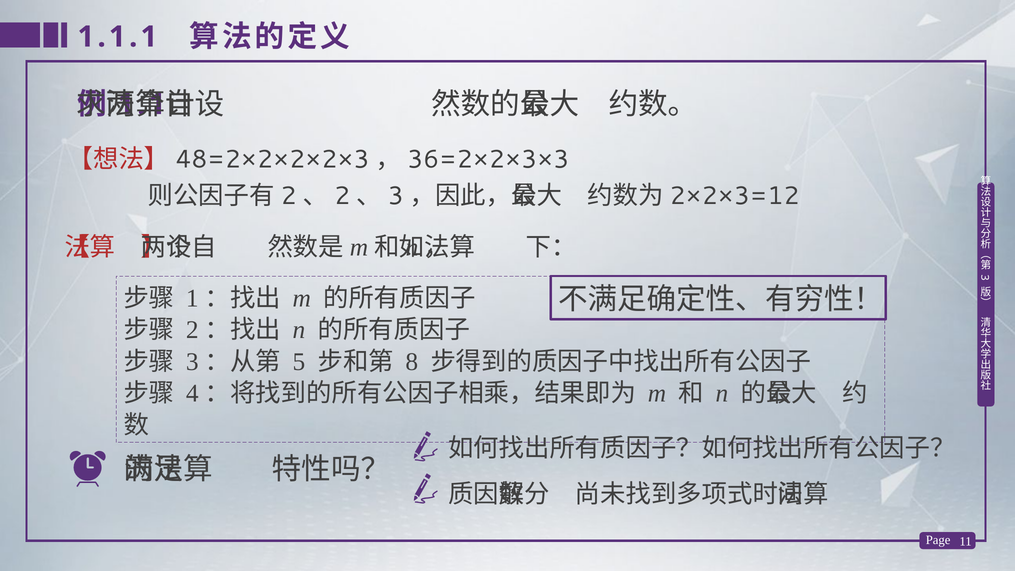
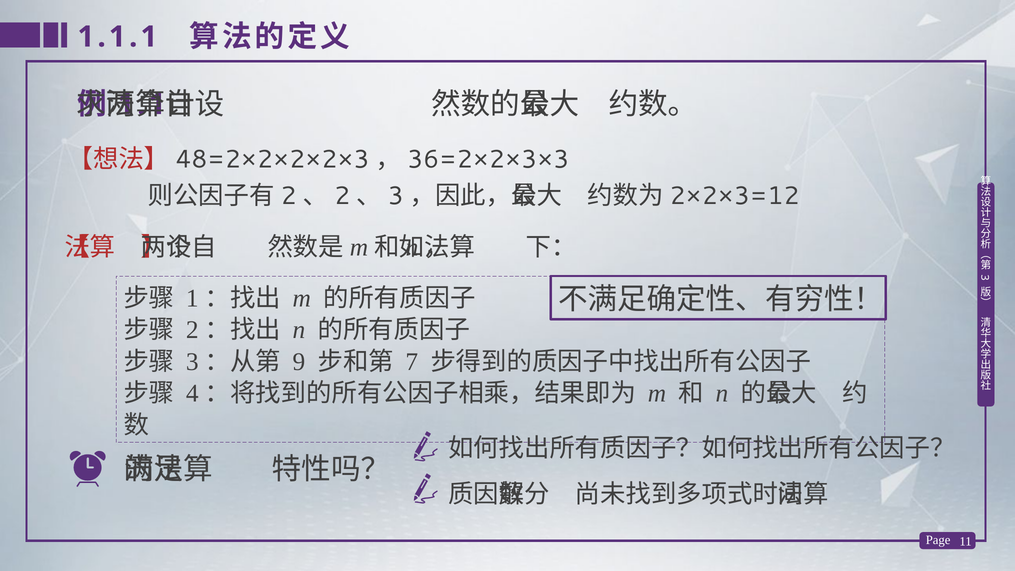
5: 5 -> 9
8: 8 -> 7
